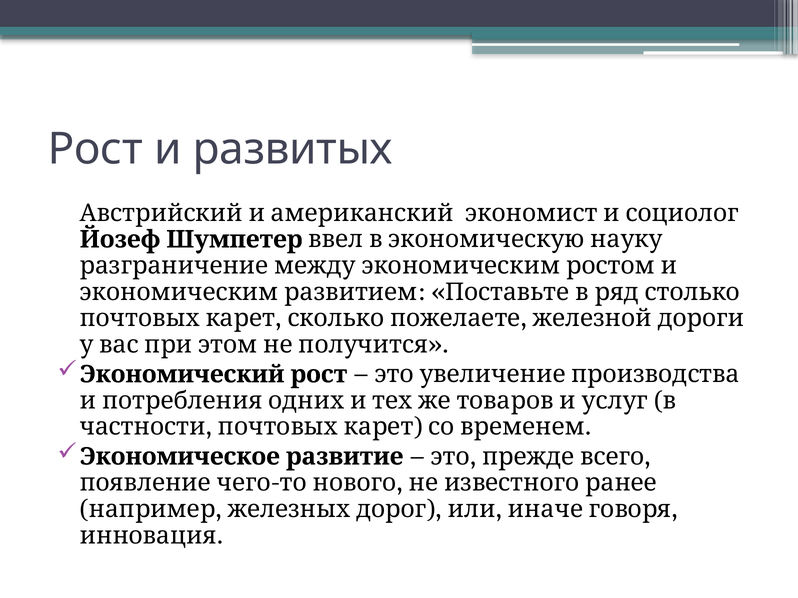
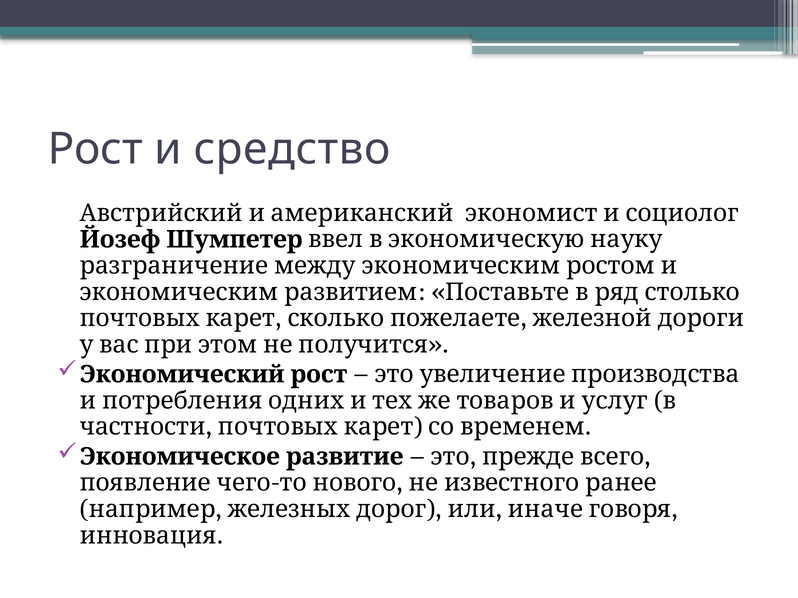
развитых: развитых -> средство
